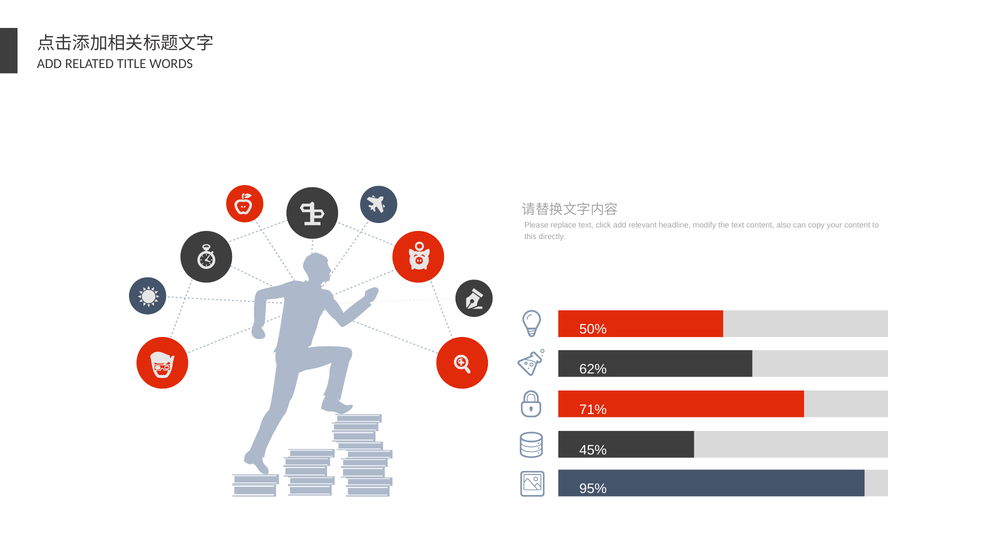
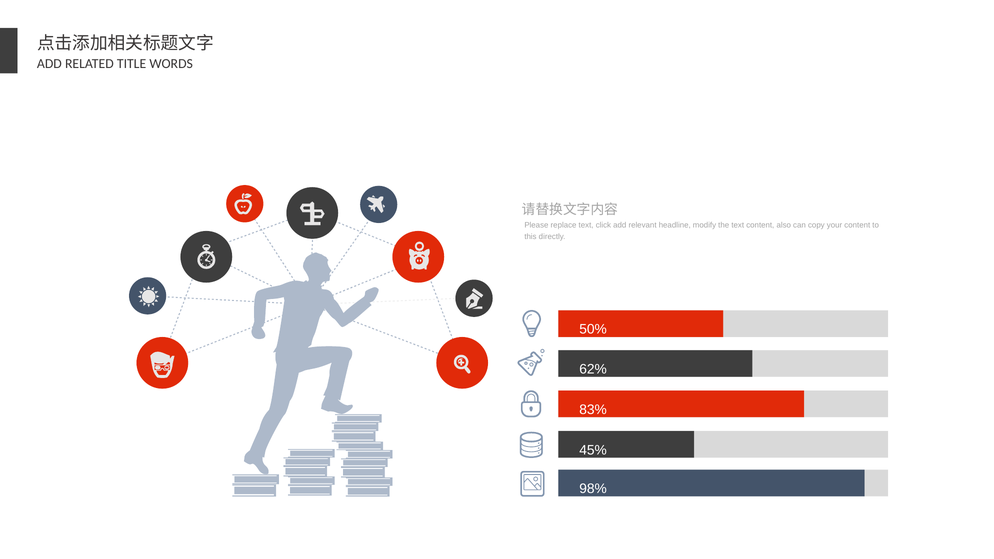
71%: 71% -> 83%
95%: 95% -> 98%
